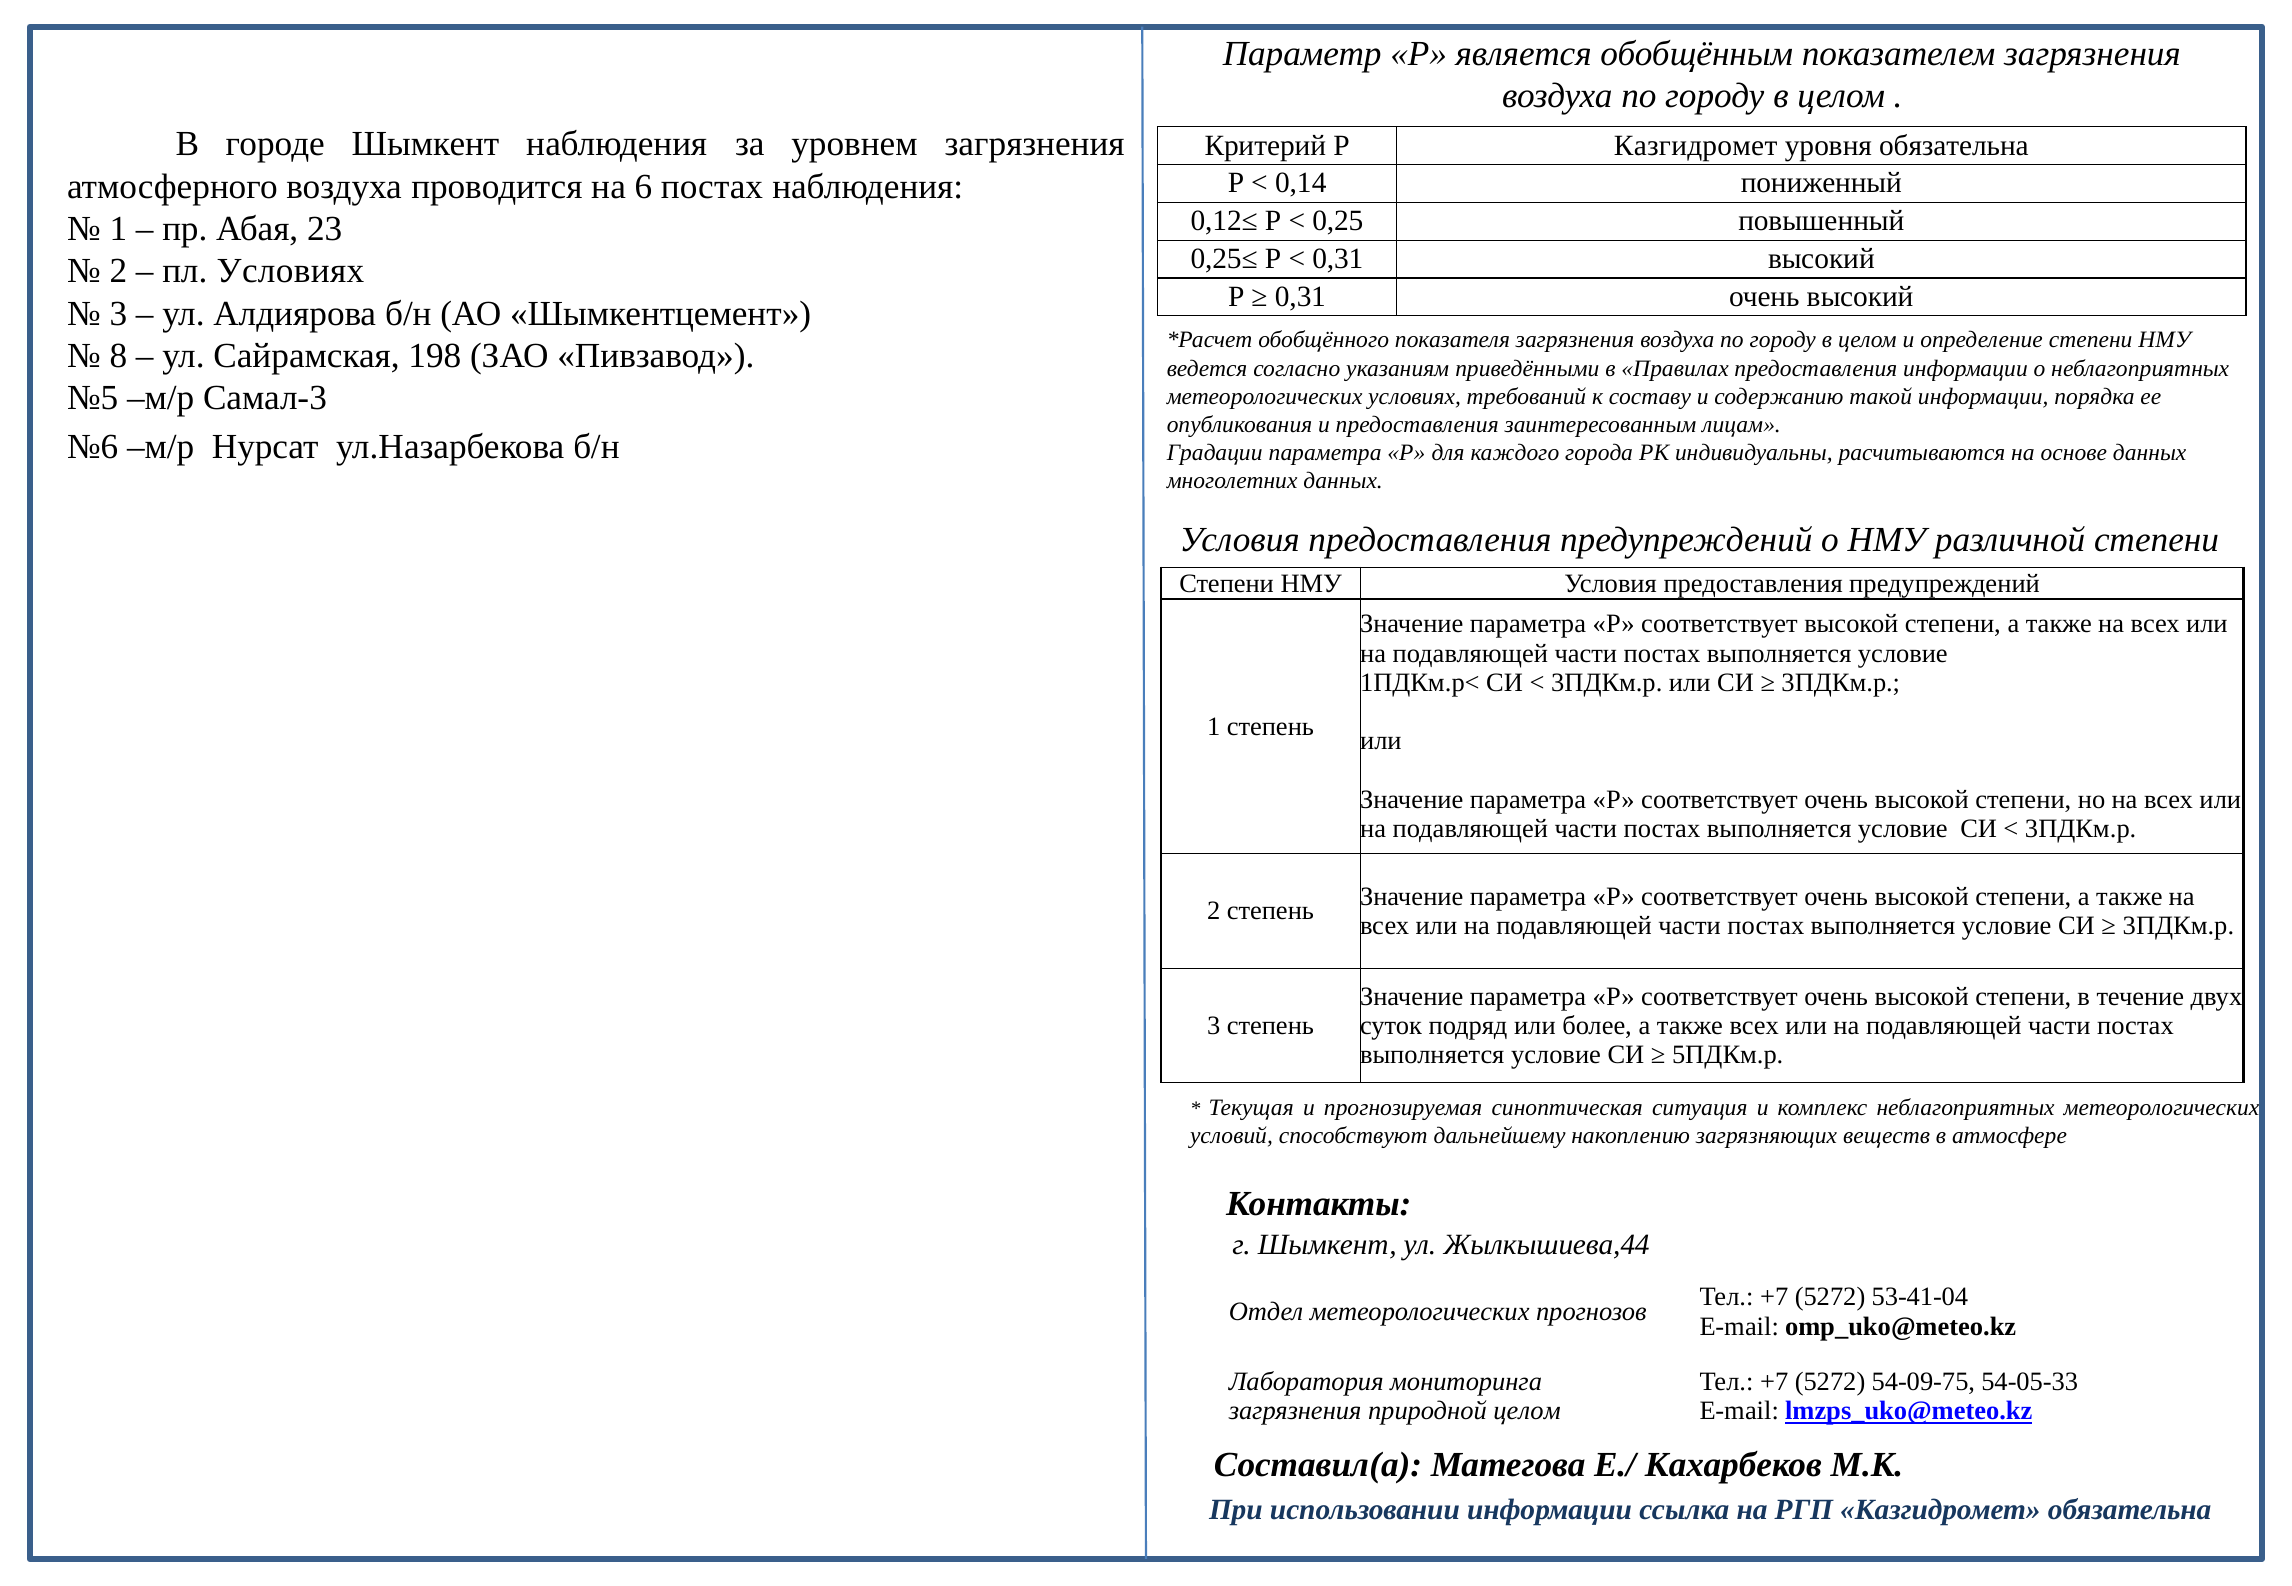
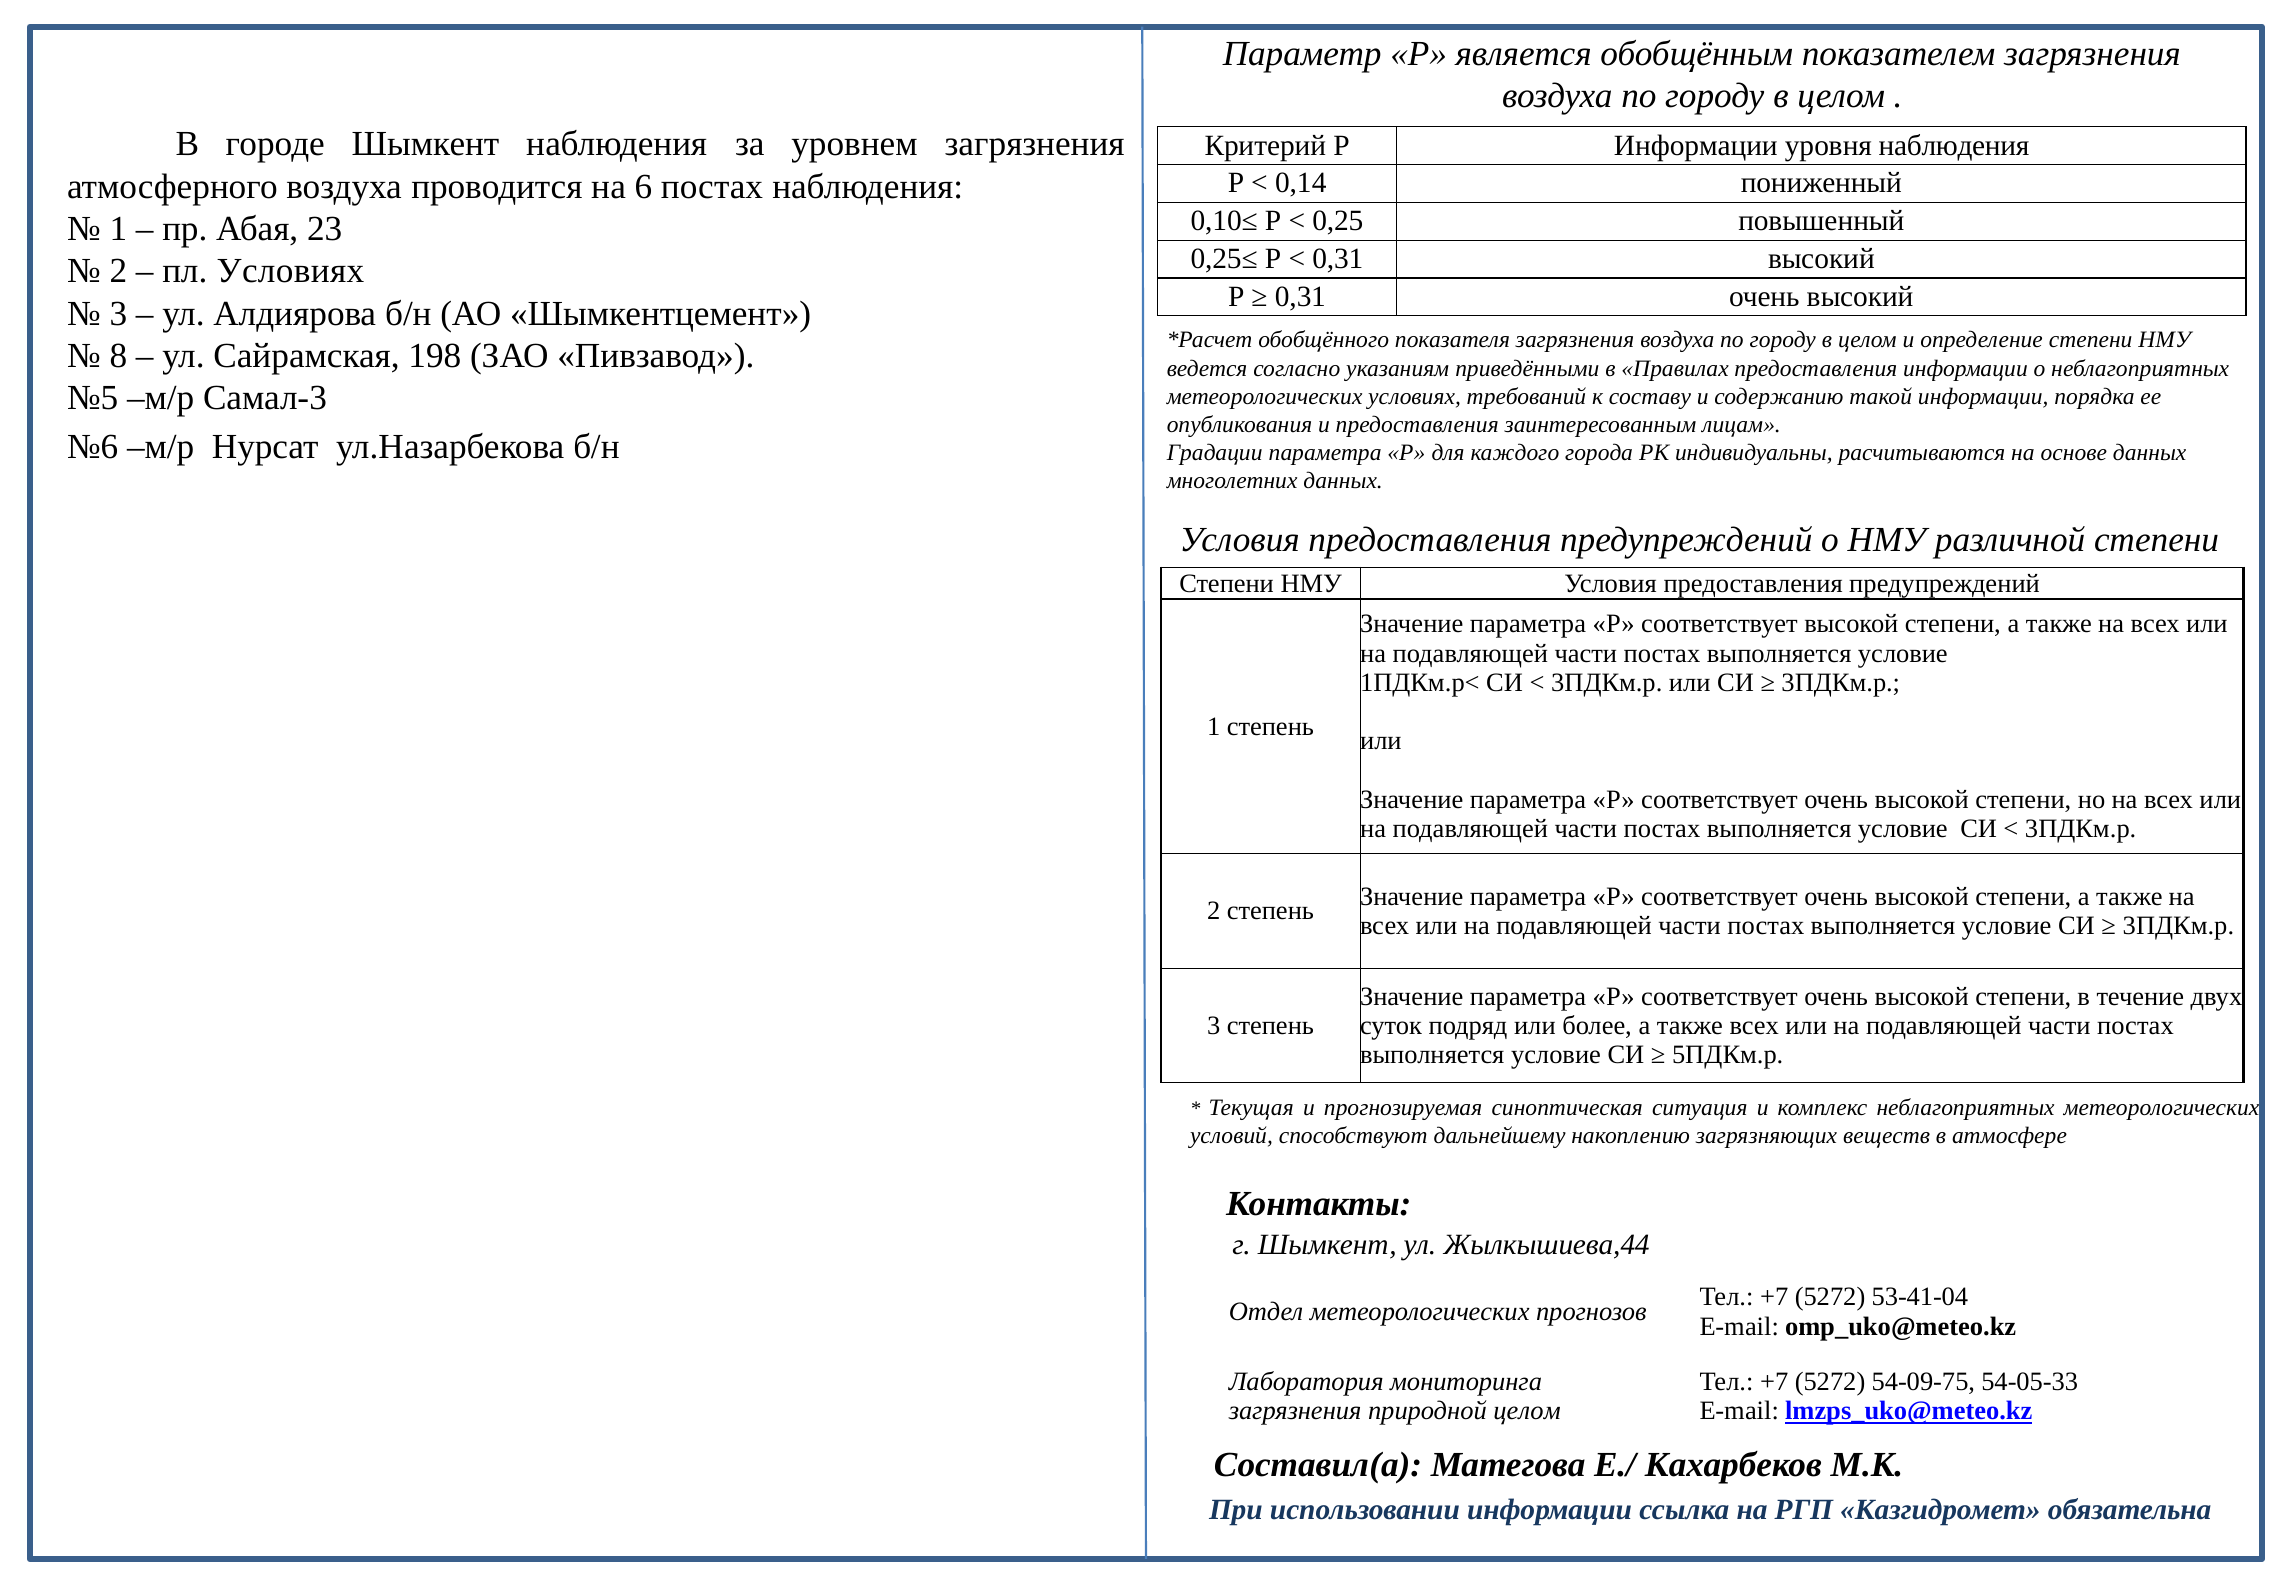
Р Казгидромет: Казгидромет -> Информации
уровня обязательна: обязательна -> наблюдения
0,12≤: 0,12≤ -> 0,10≤
